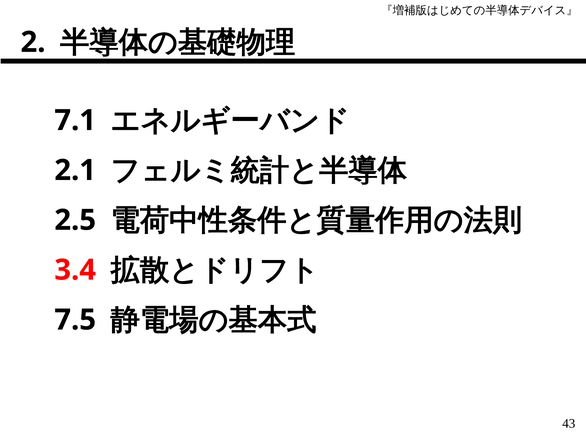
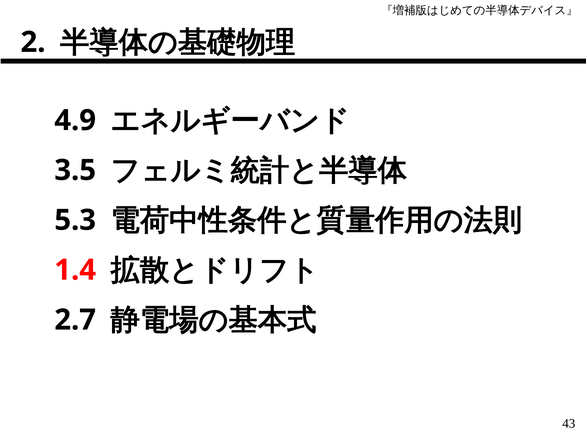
7.1: 7.1 -> 4.9
2.1: 2.1 -> 3.5
2.5: 2.5 -> 5.3
3.4: 3.4 -> 1.4
7.5: 7.5 -> 2.7
